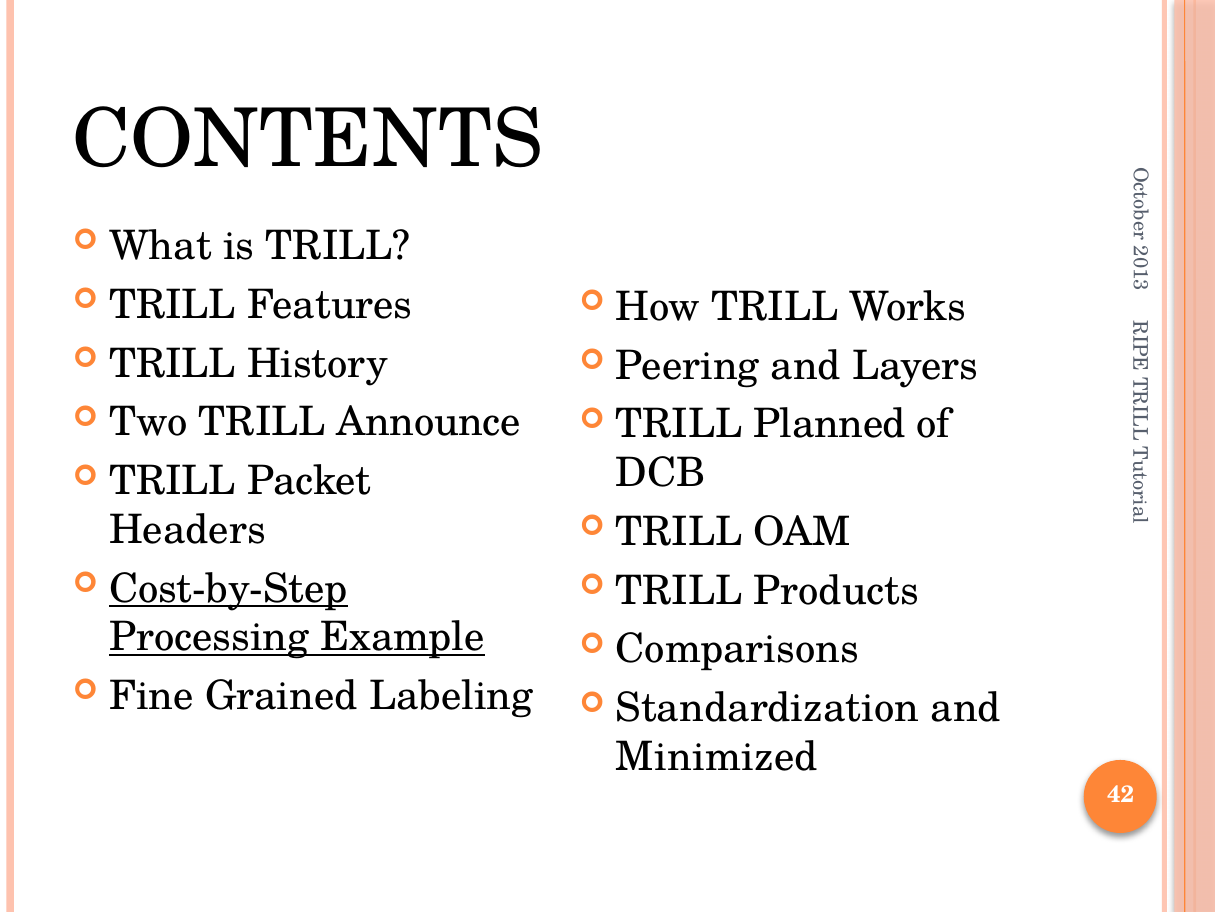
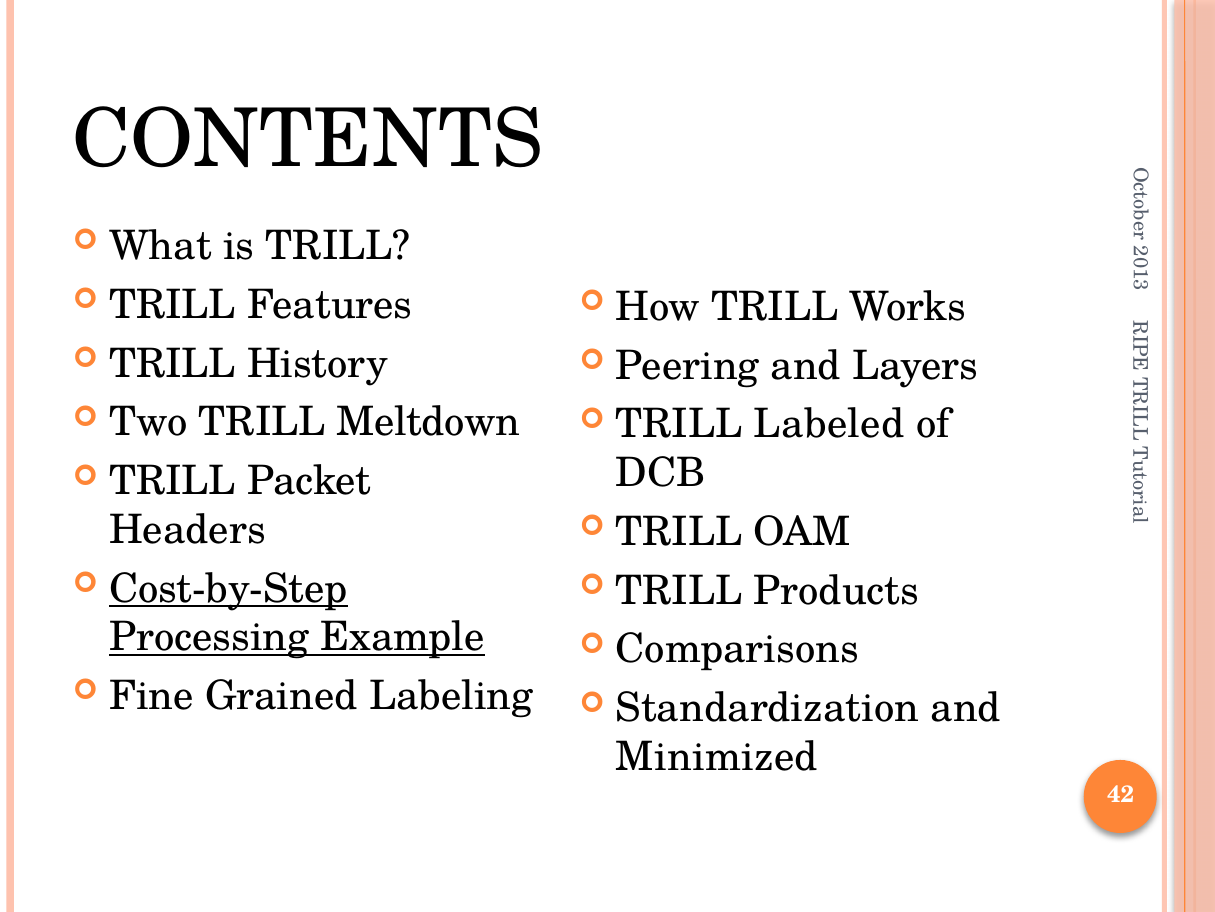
Announce: Announce -> Meltdown
Planned: Planned -> Labeled
